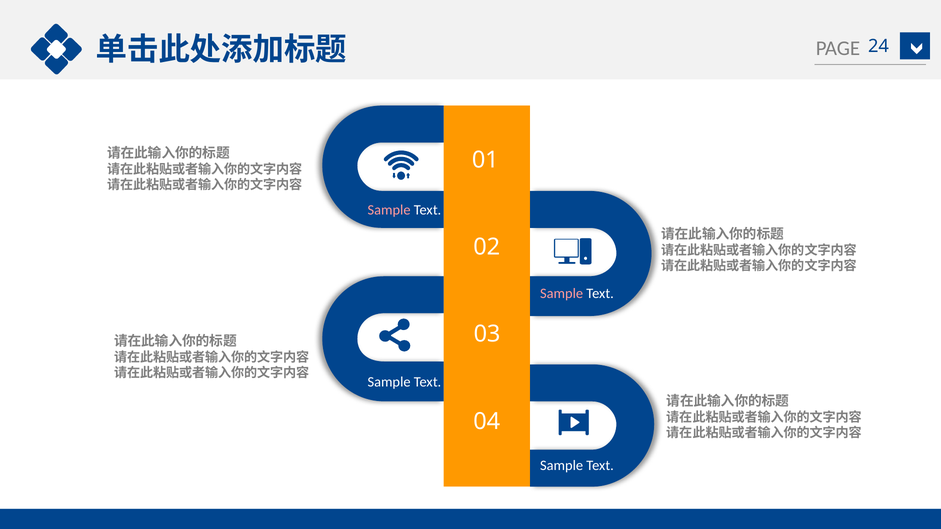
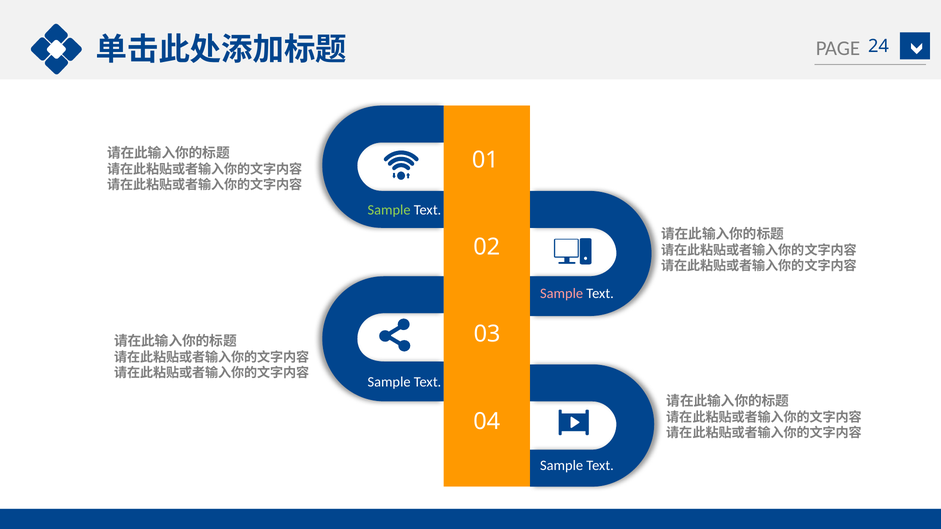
Sample at (389, 210) colour: pink -> light green
